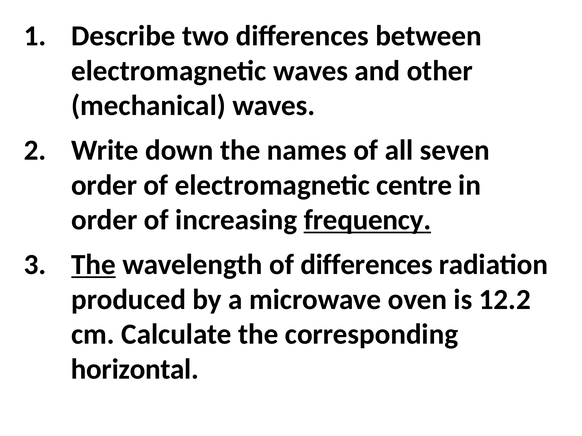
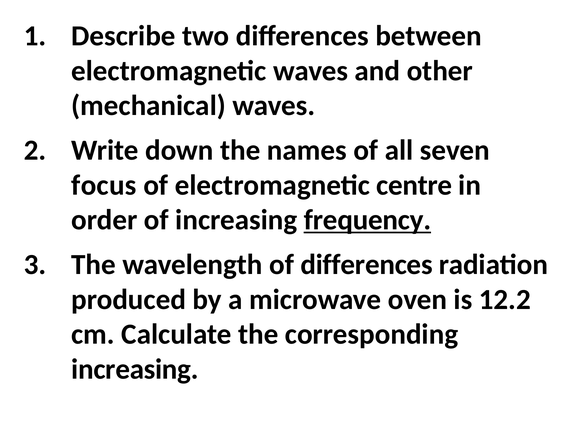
order at (104, 185): order -> focus
The at (94, 265) underline: present -> none
horizontal at (135, 370): horizontal -> increasing
